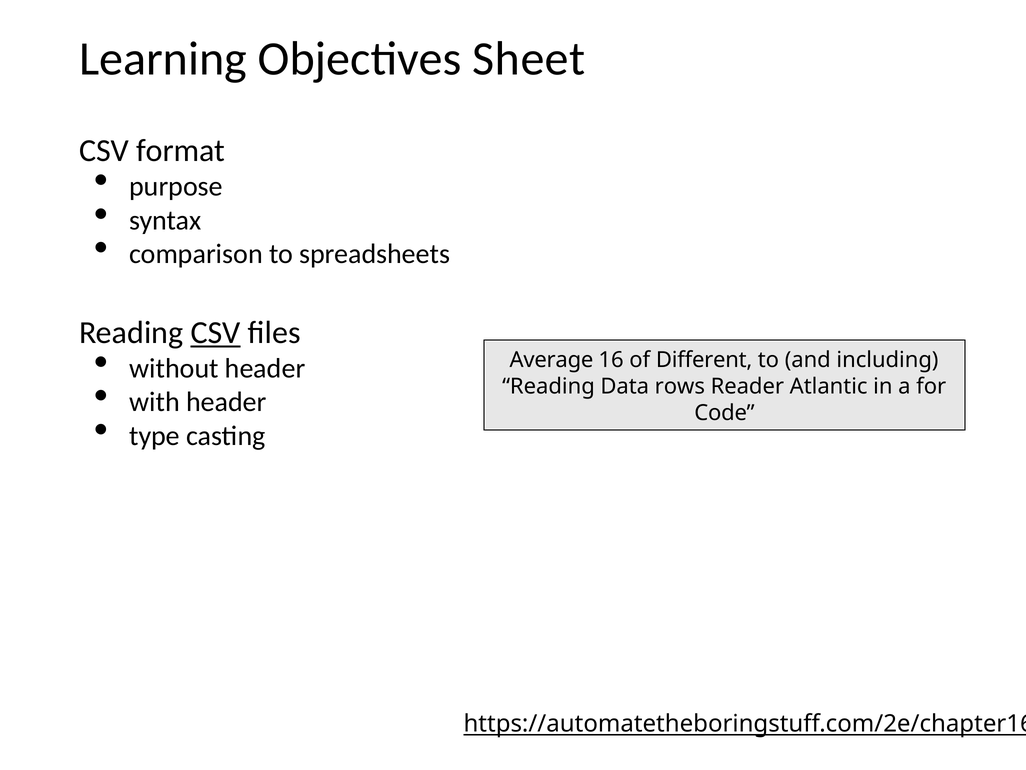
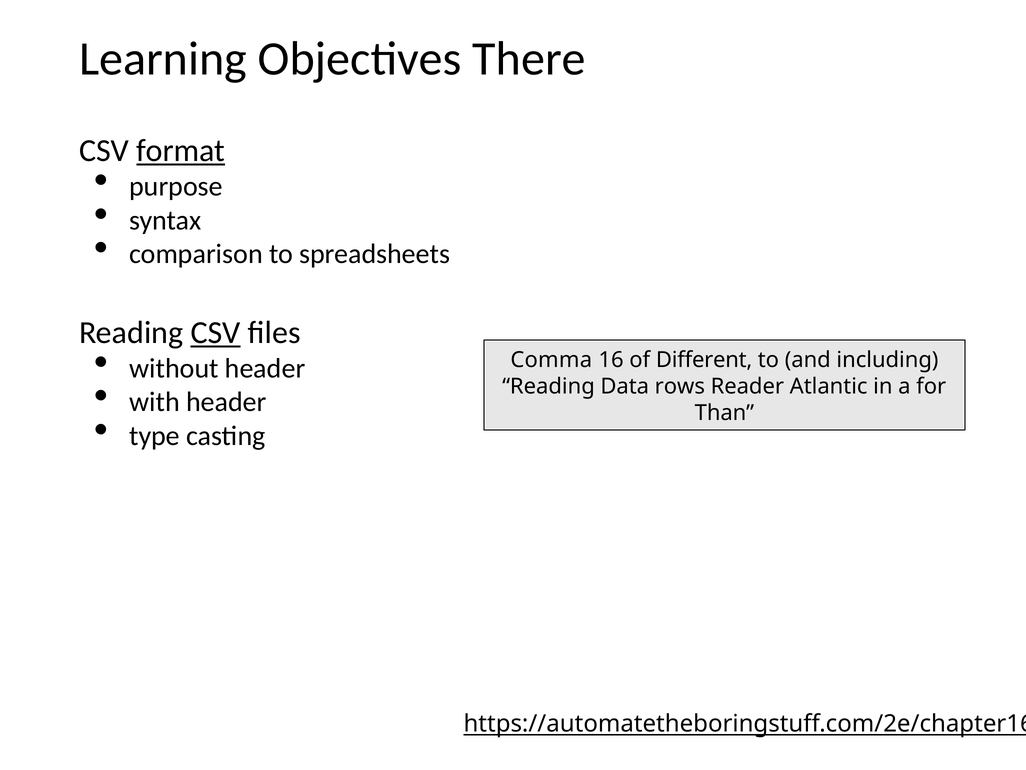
Sheet: Sheet -> There
format underline: none -> present
Average: Average -> Comma
Code: Code -> Than
